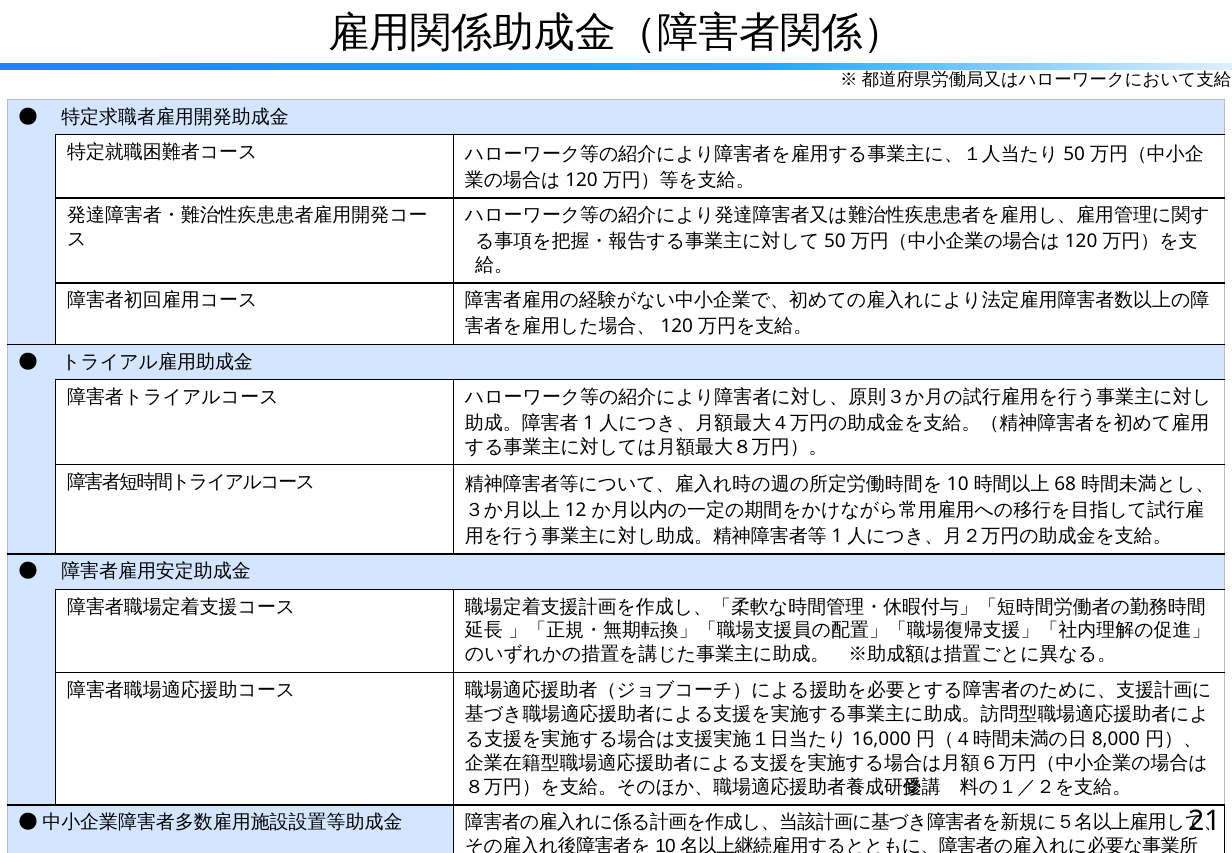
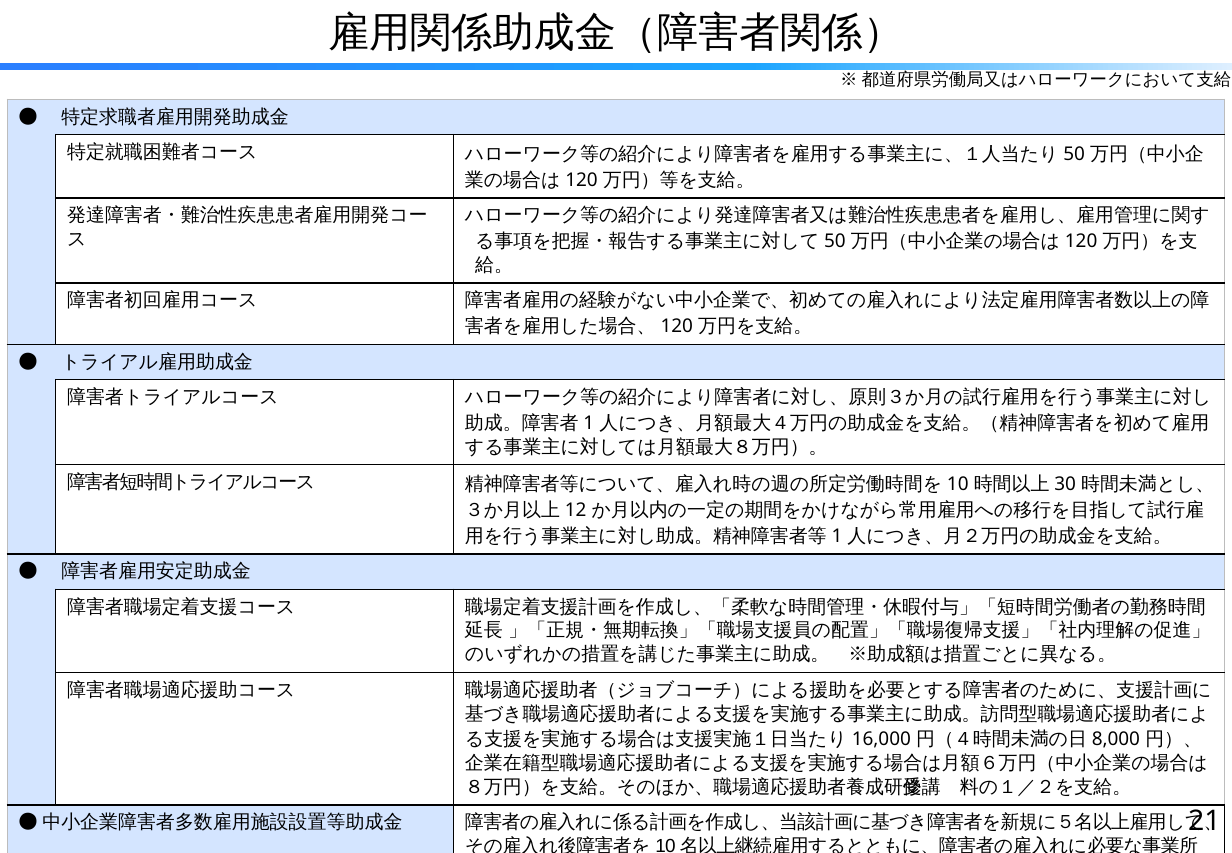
68: 68 -> 30
